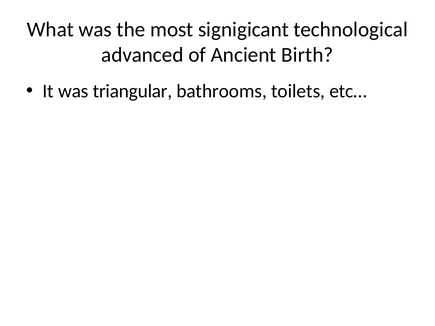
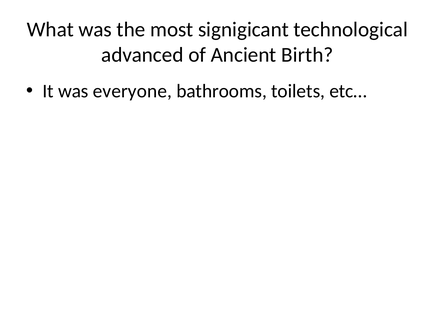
triangular: triangular -> everyone
